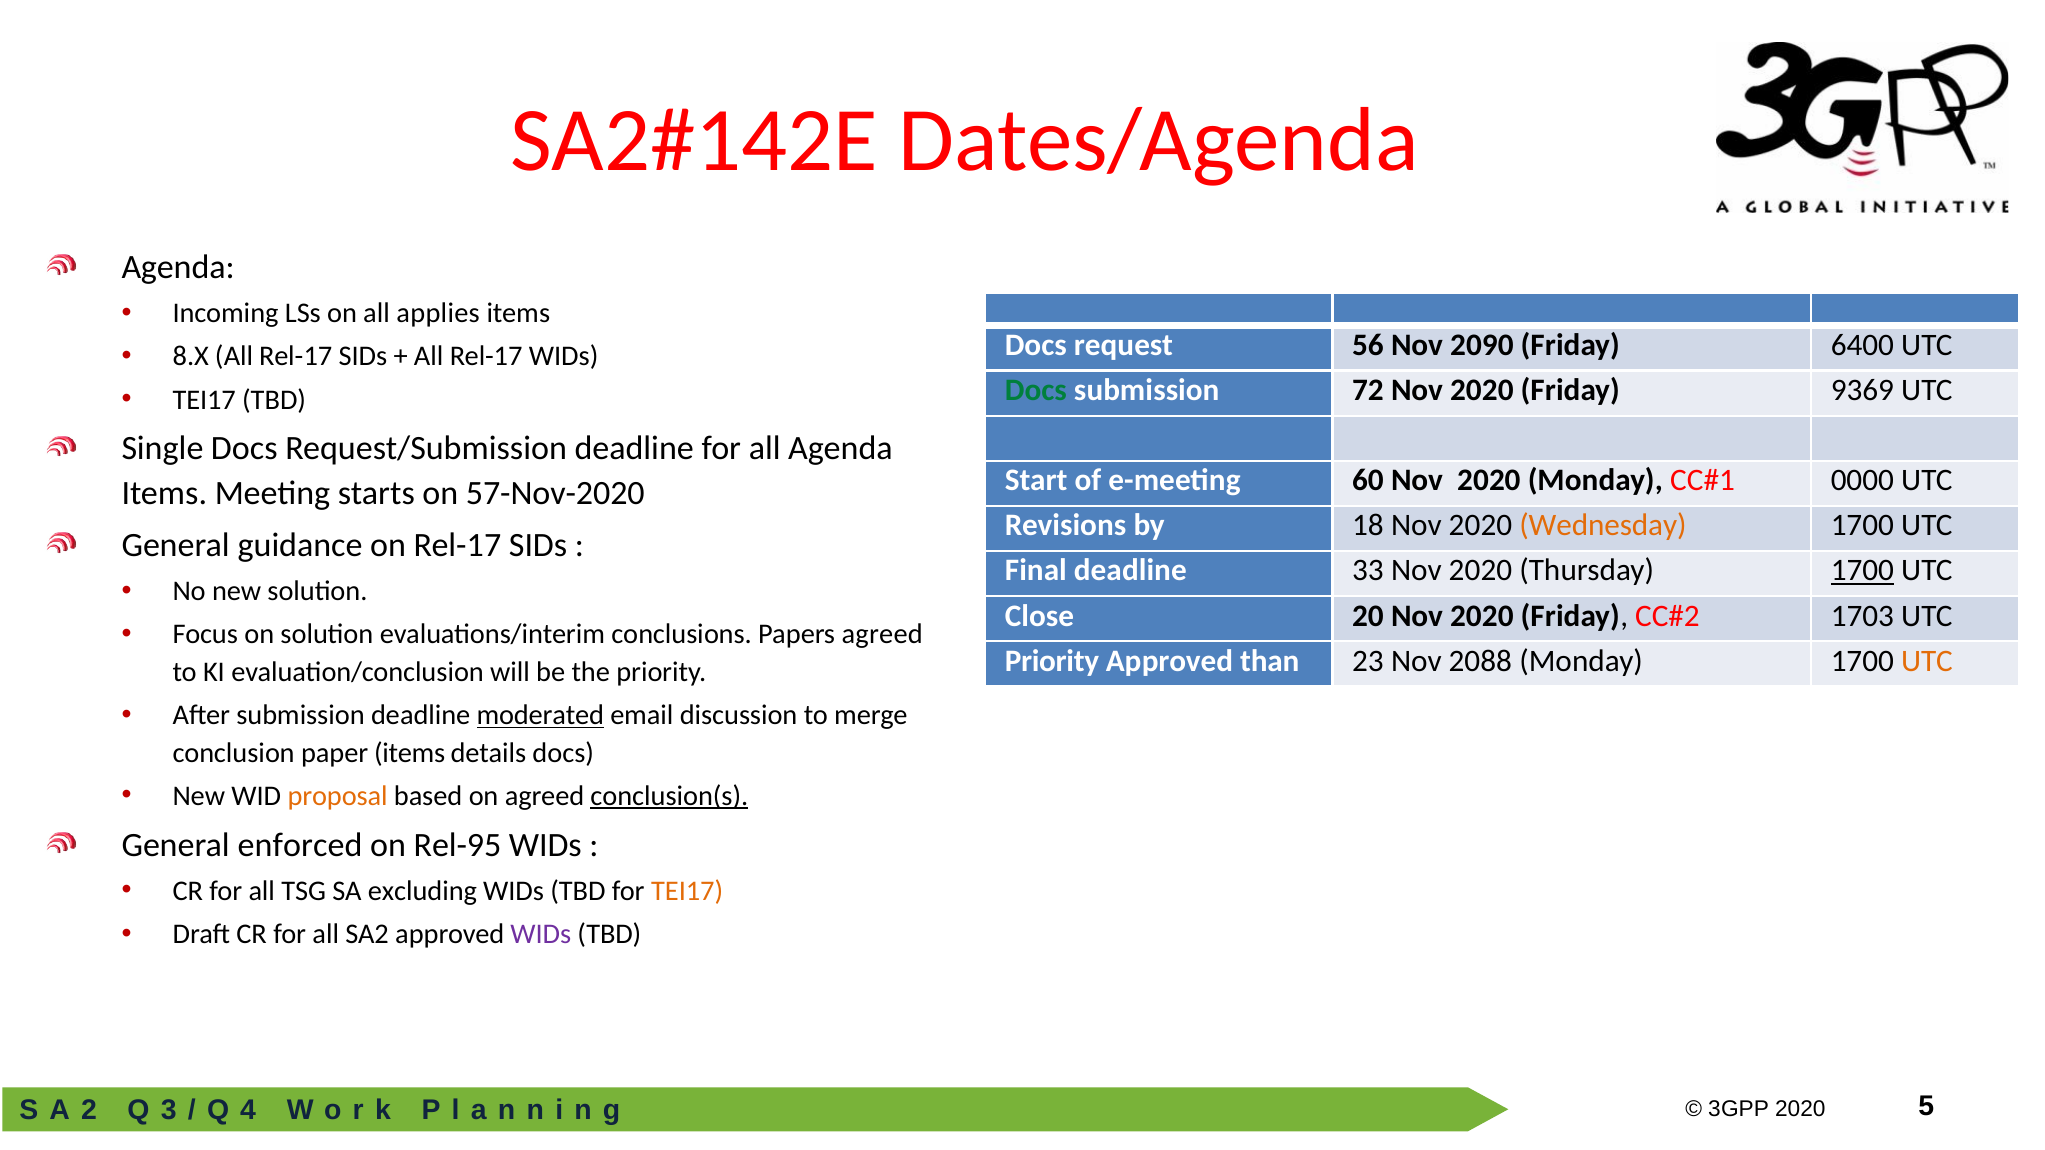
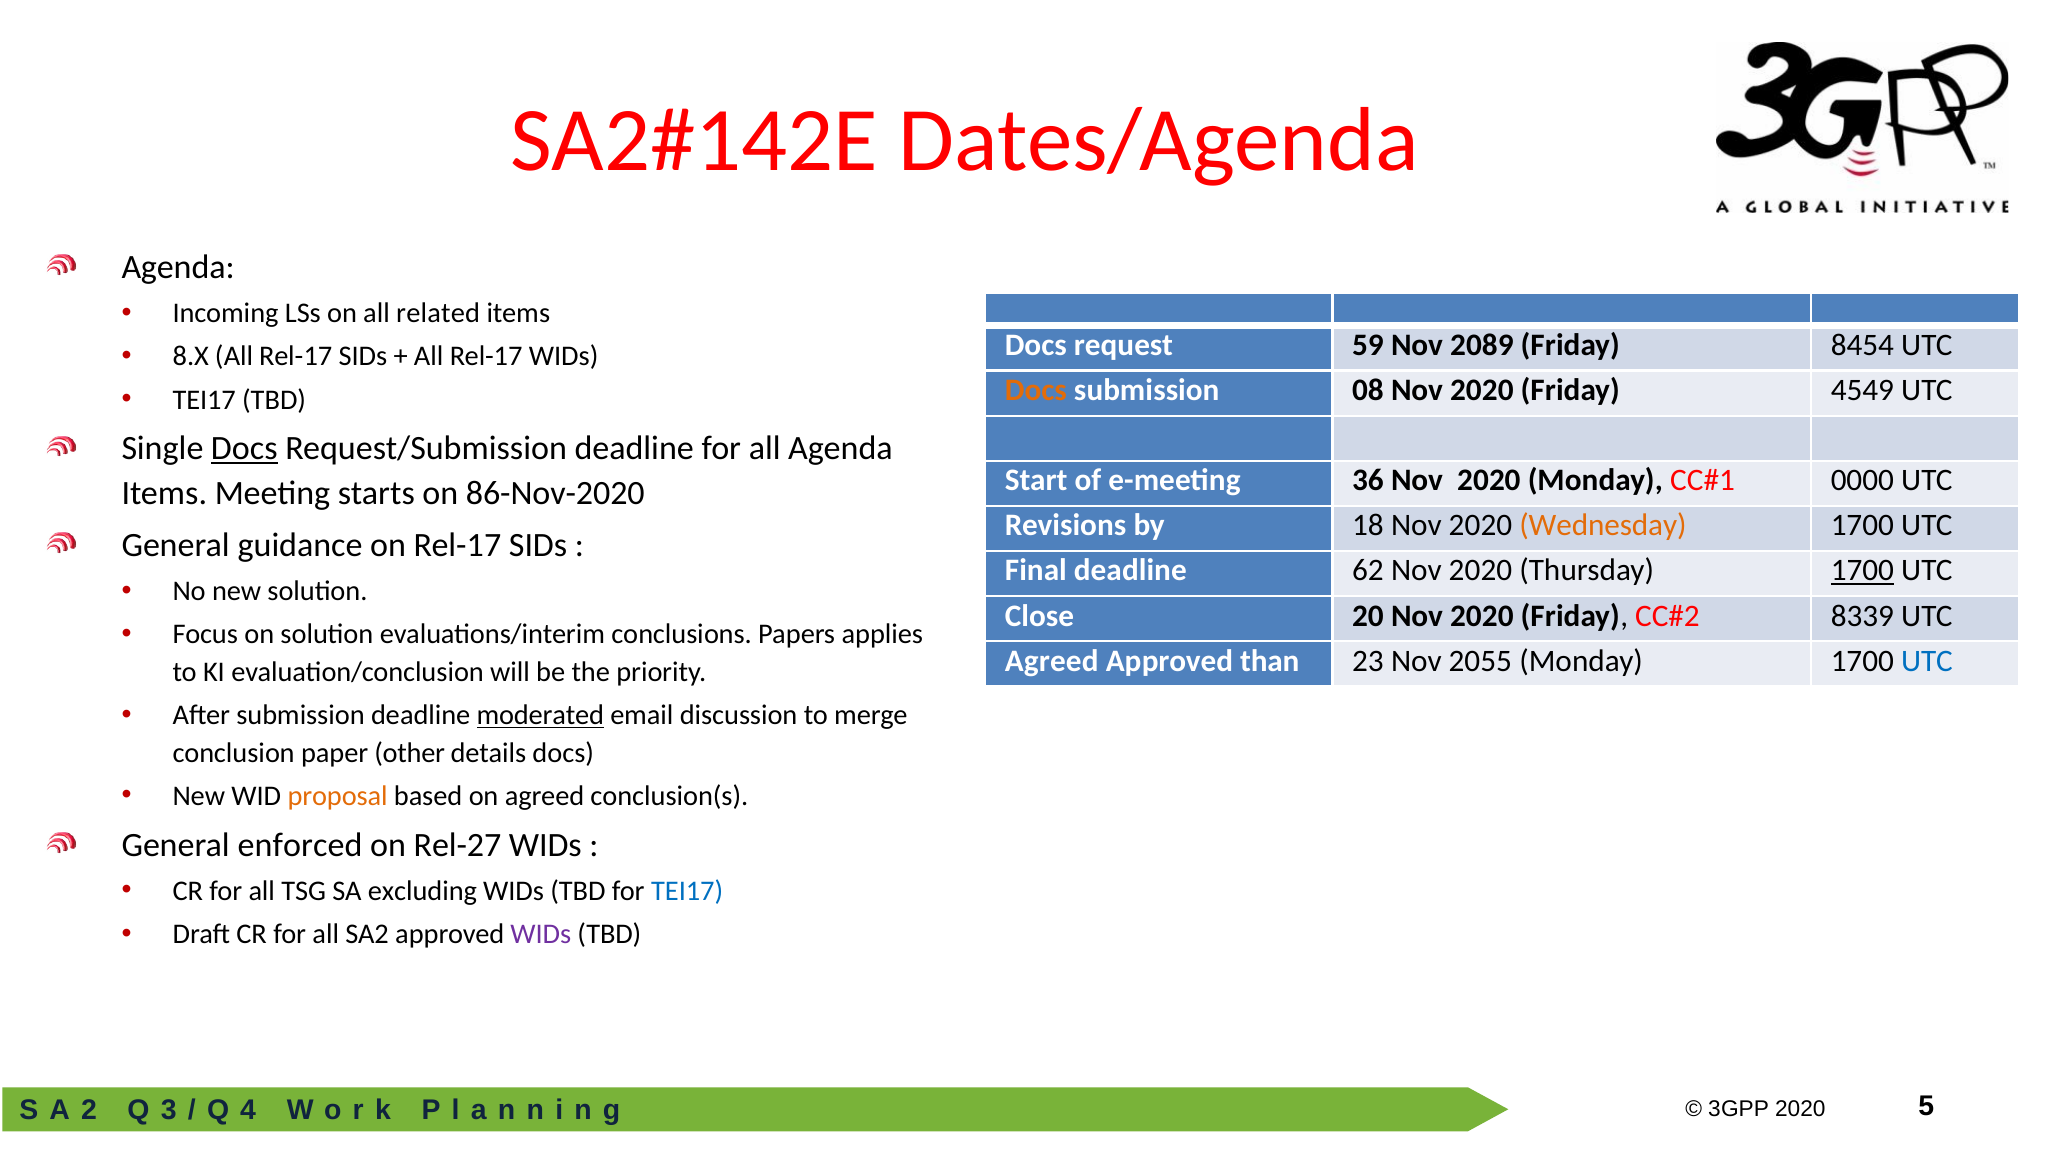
applies: applies -> related
56: 56 -> 59
2090: 2090 -> 2089
6400: 6400 -> 8454
Docs at (1036, 390) colour: green -> orange
72: 72 -> 08
9369: 9369 -> 4549
Docs at (244, 449) underline: none -> present
60: 60 -> 36
57-Nov-2020: 57-Nov-2020 -> 86-Nov-2020
33: 33 -> 62
1703: 1703 -> 8339
Papers agreed: agreed -> applies
Priority at (1052, 661): Priority -> Agreed
2088: 2088 -> 2055
UTC at (1927, 661) colour: orange -> blue
paper items: items -> other
conclusion(s underline: present -> none
Rel-95: Rel-95 -> Rel-27
TEI17 at (687, 891) colour: orange -> blue
